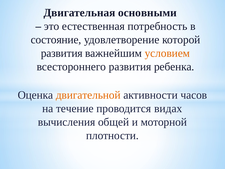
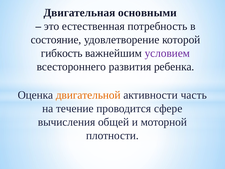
развития at (62, 53): развития -> гибкость
условием colour: orange -> purple
часов: часов -> часть
видах: видах -> сфере
